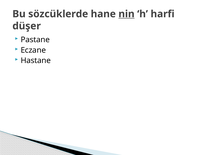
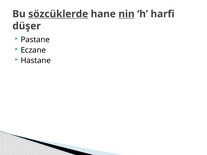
sözcüklerde underline: none -> present
